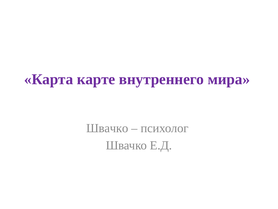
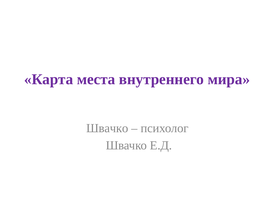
карте: карте -> места
